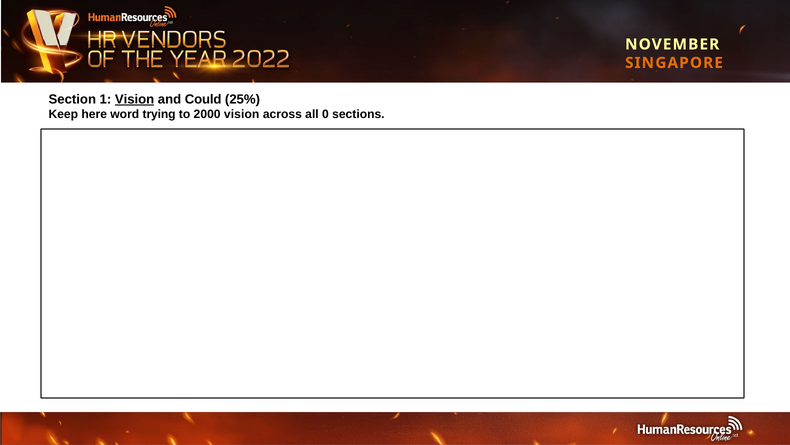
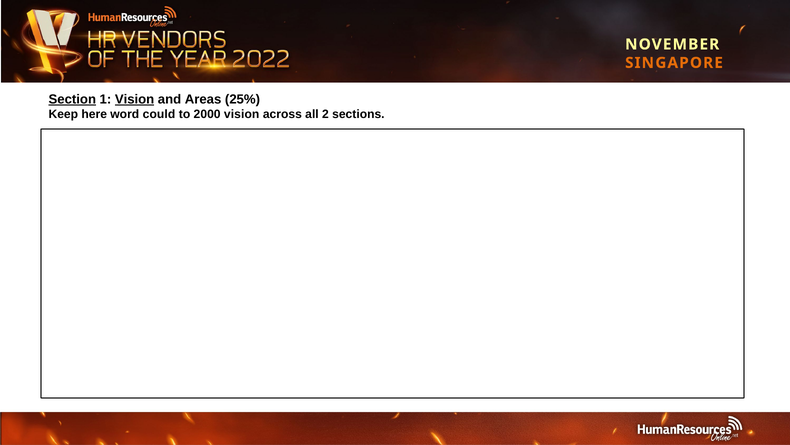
Section underline: none -> present
Could: Could -> Areas
trying: trying -> could
0: 0 -> 2
